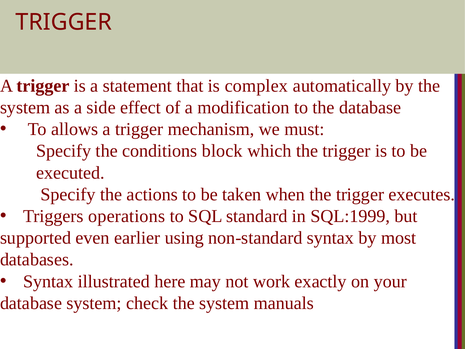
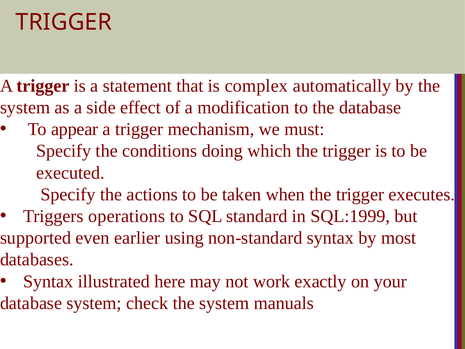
allows: allows -> appear
block: block -> doing
